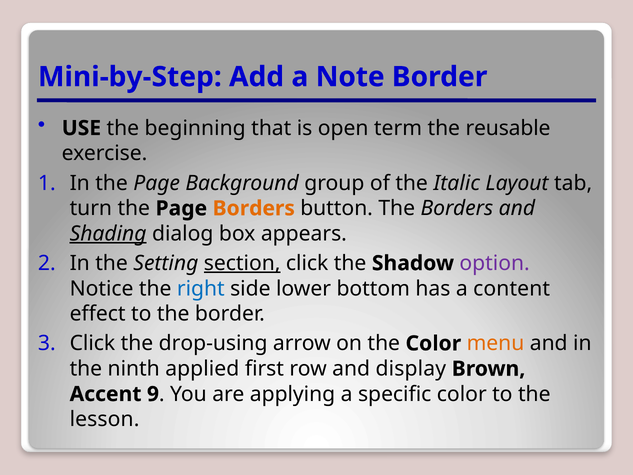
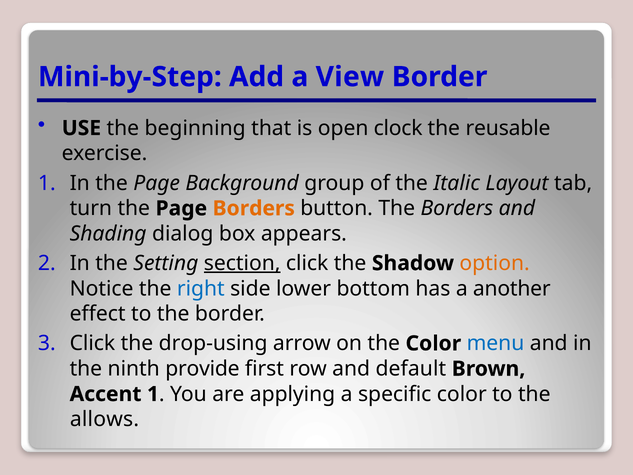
Note: Note -> View
term: term -> clock
Shading underline: present -> none
option colour: purple -> orange
content: content -> another
menu colour: orange -> blue
applied: applied -> provide
display: display -> default
Accent 9: 9 -> 1
lesson: lesson -> allows
